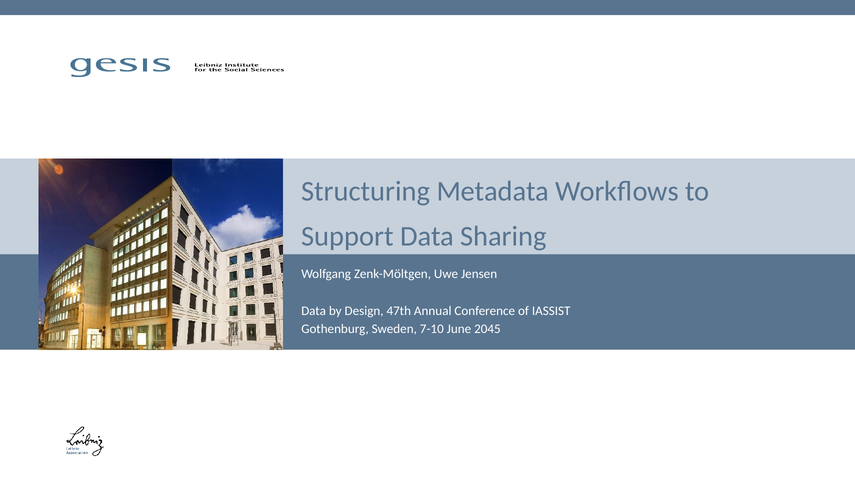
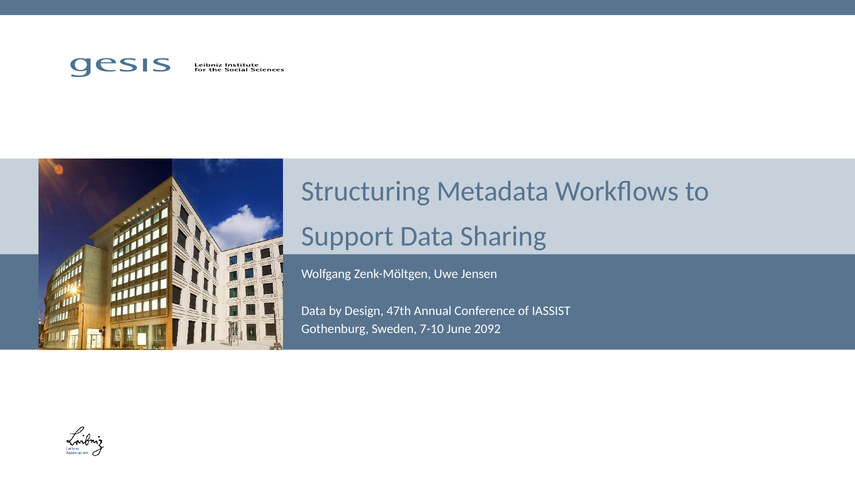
2045: 2045 -> 2092
